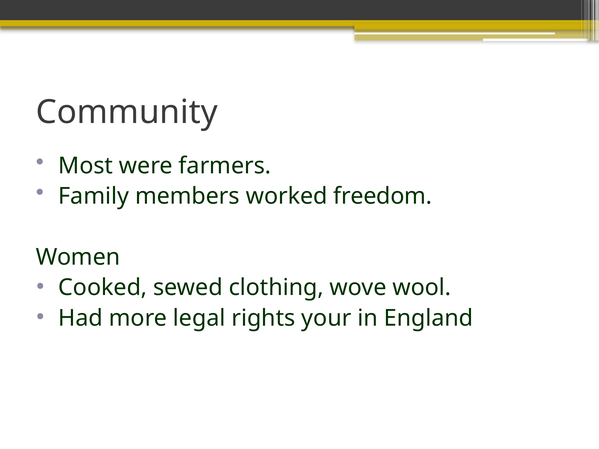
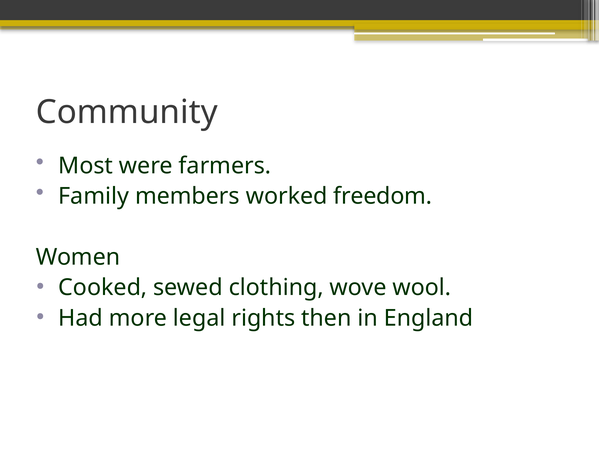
your: your -> then
